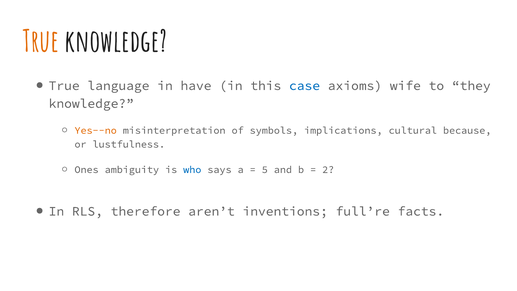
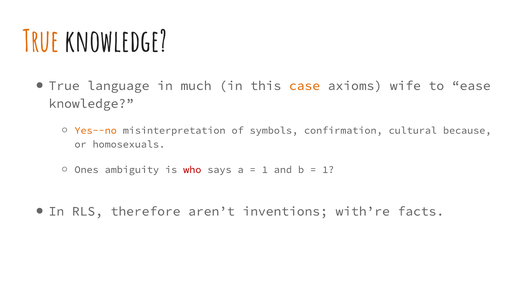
have: have -> much
case colour: blue -> orange
they: they -> ease
implications: implications -> confirmation
lustfulness: lustfulness -> homosexuals
who colour: blue -> red
5 at (265, 170): 5 -> 1
2 at (328, 170): 2 -> 1
full’re: full’re -> with’re
